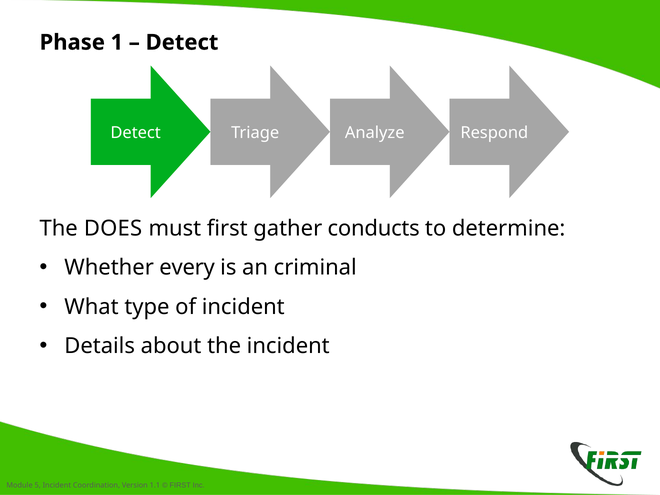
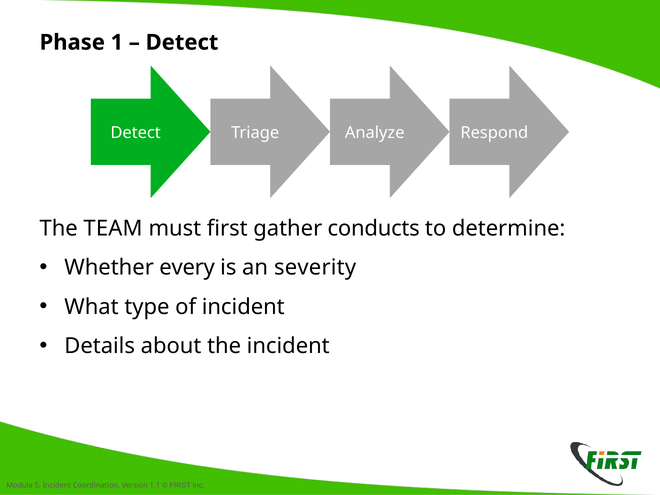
DOES: DOES -> TEAM
criminal: criminal -> severity
